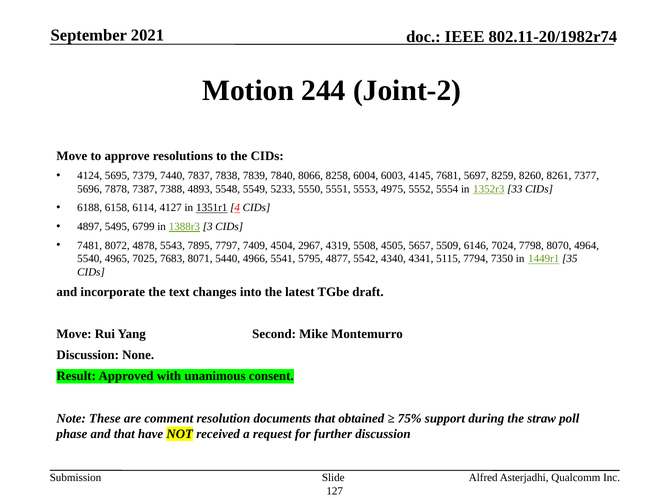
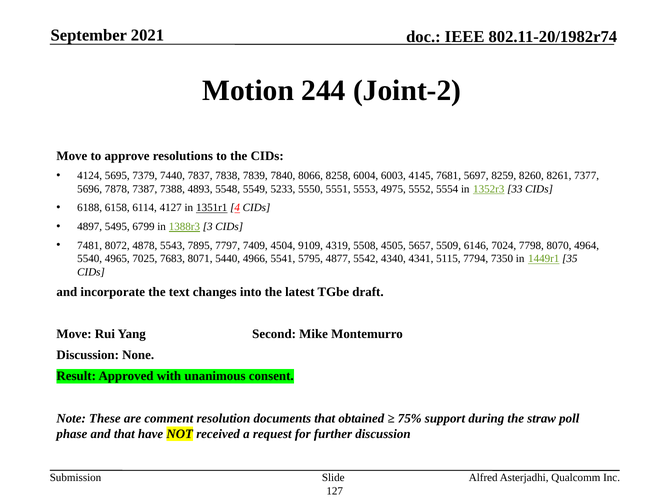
2967: 2967 -> 9109
